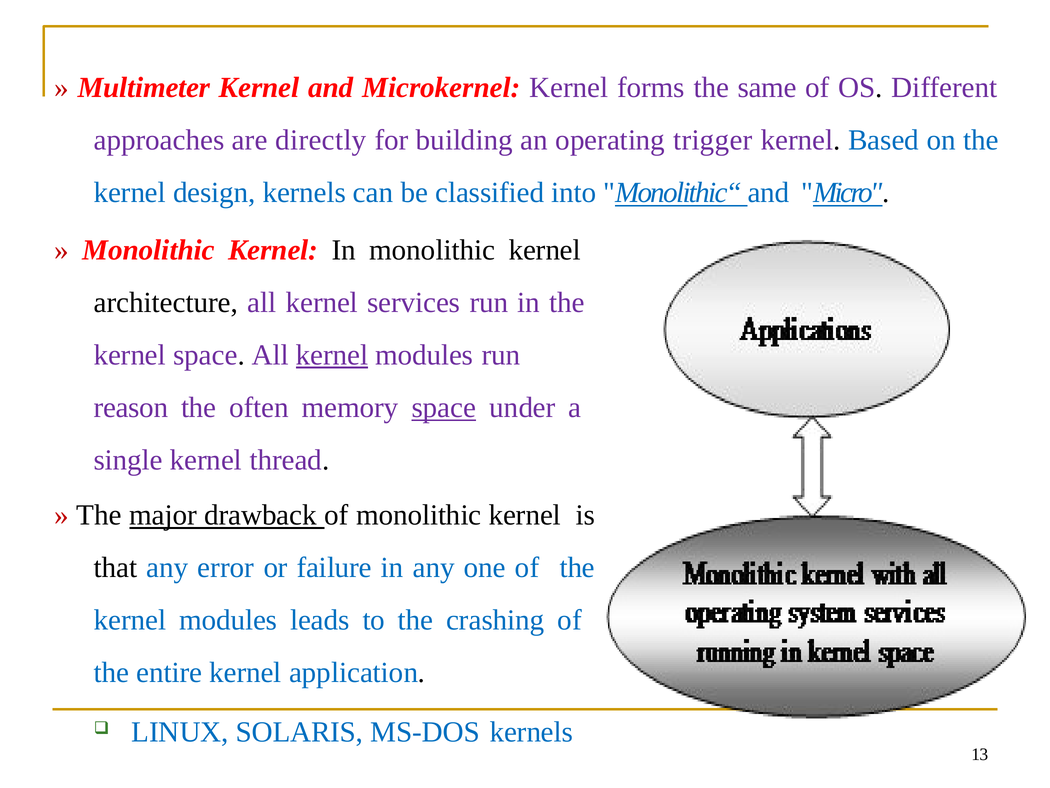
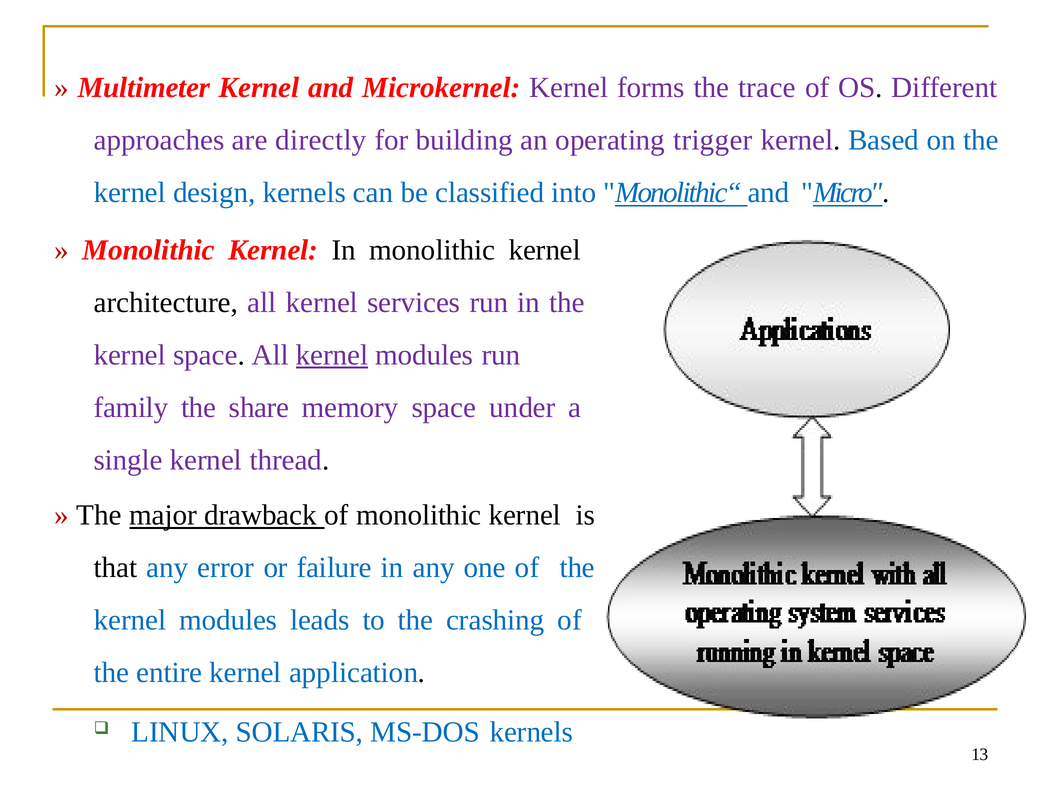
same: same -> trace
reason: reason -> family
often: often -> share
space at (444, 407) underline: present -> none
